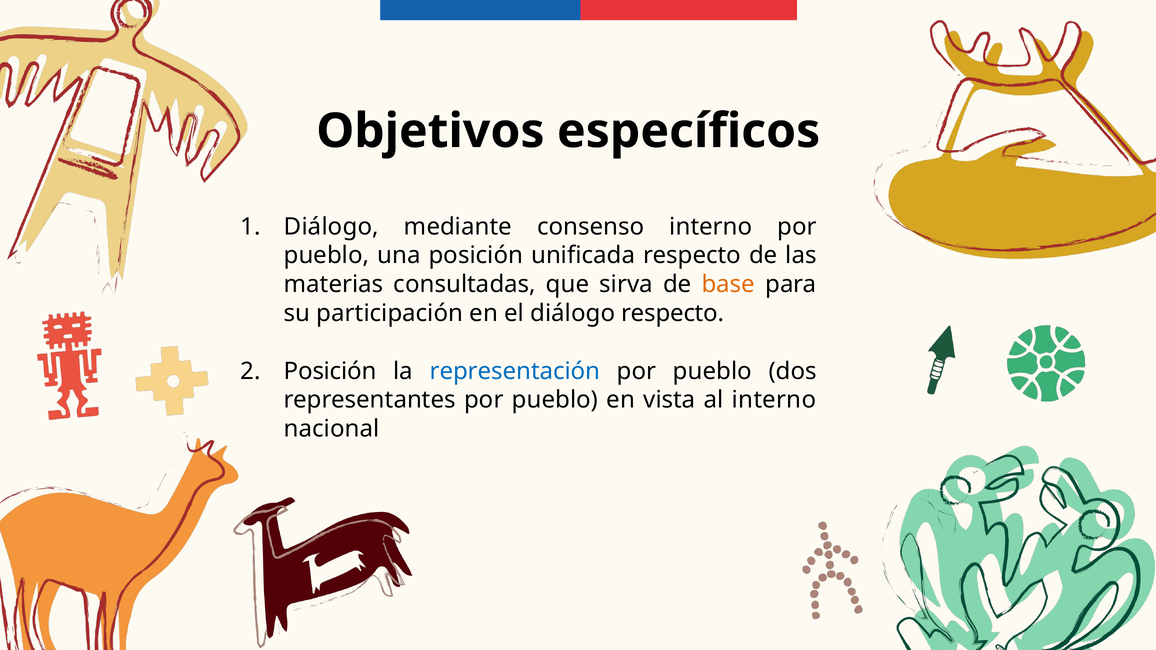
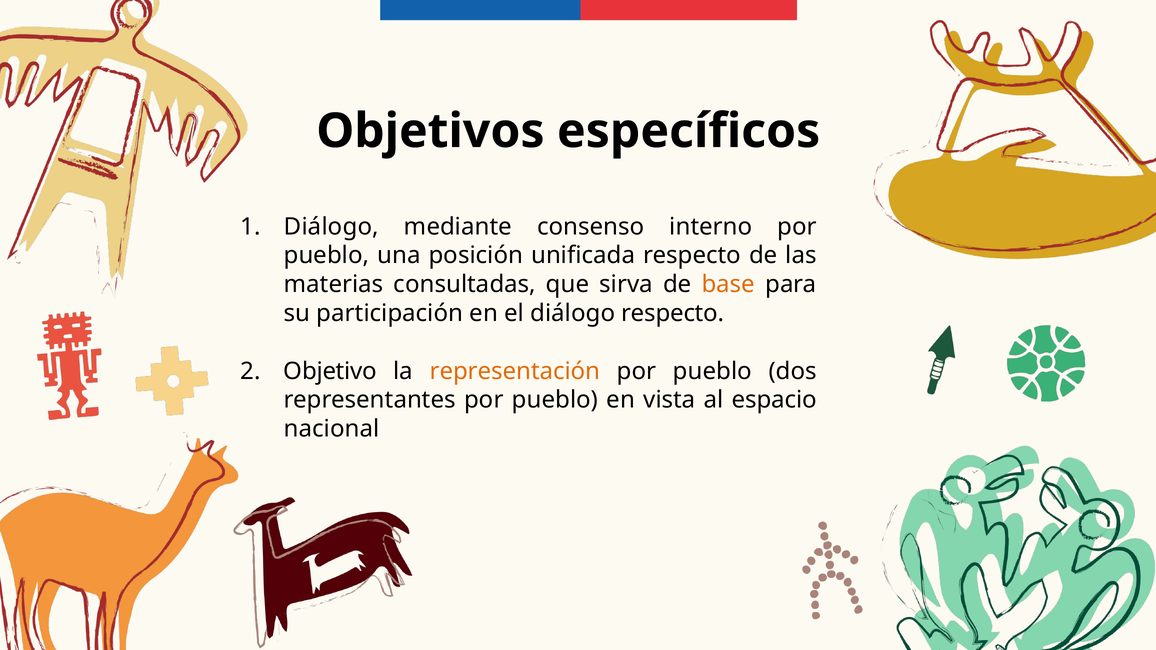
Posición at (330, 371): Posición -> Objetivo
representación colour: blue -> orange
al interno: interno -> espacio
